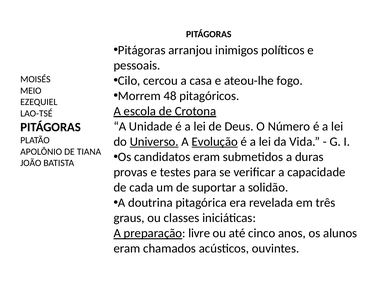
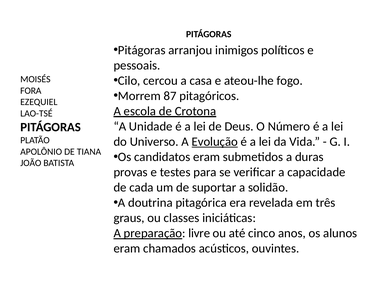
MEIO: MEIO -> FORA
48: 48 -> 87
Universo underline: present -> none
